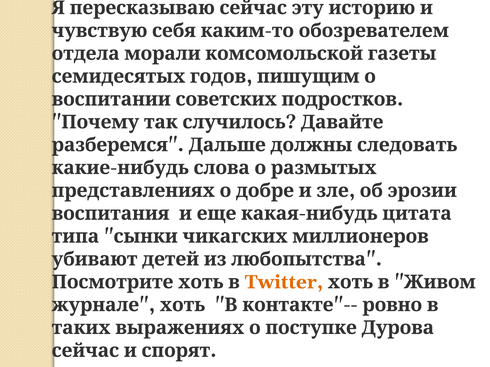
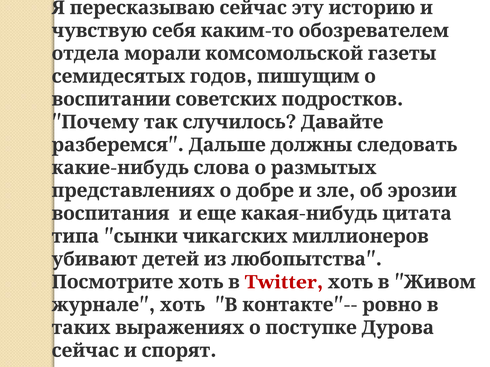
Twitter colour: orange -> red
